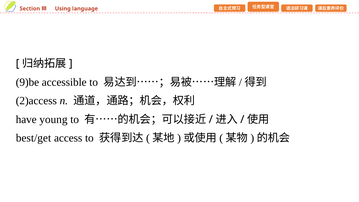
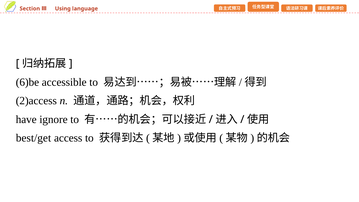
9)be: 9)be -> 6)be
young: young -> ignore
